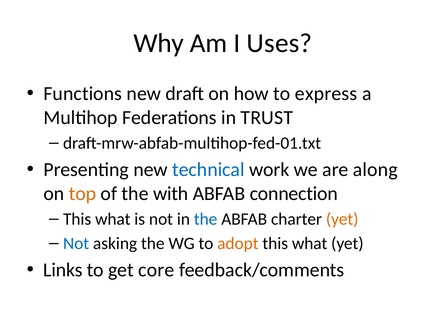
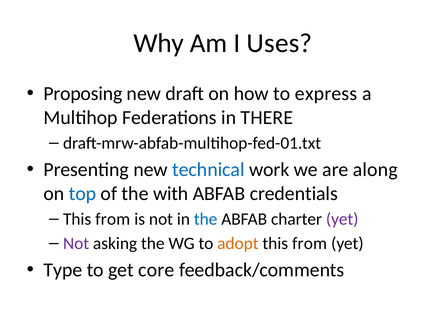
Functions: Functions -> Proposing
TRUST: TRUST -> THERE
top colour: orange -> blue
connection: connection -> credentials
what at (113, 219): what -> from
yet at (342, 219) colour: orange -> purple
Not at (76, 243) colour: blue -> purple
what at (310, 243): what -> from
Links: Links -> Type
